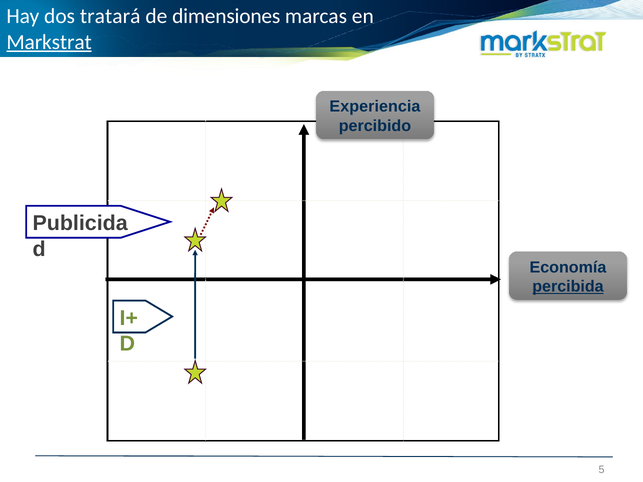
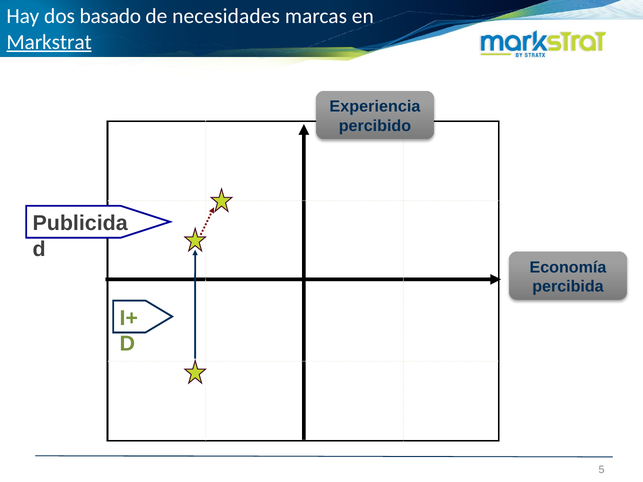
tratará: tratará -> basado
dimensiones: dimensiones -> necesidades
percibida underline: present -> none
